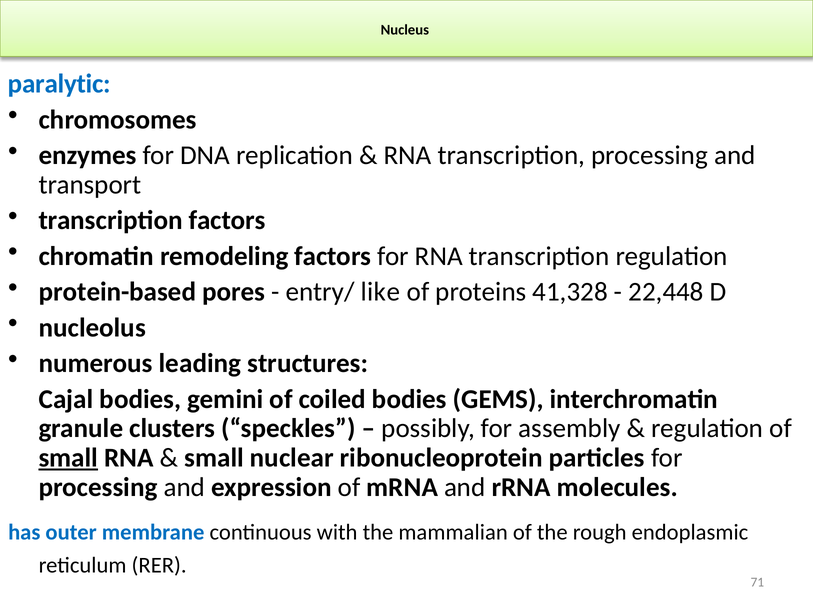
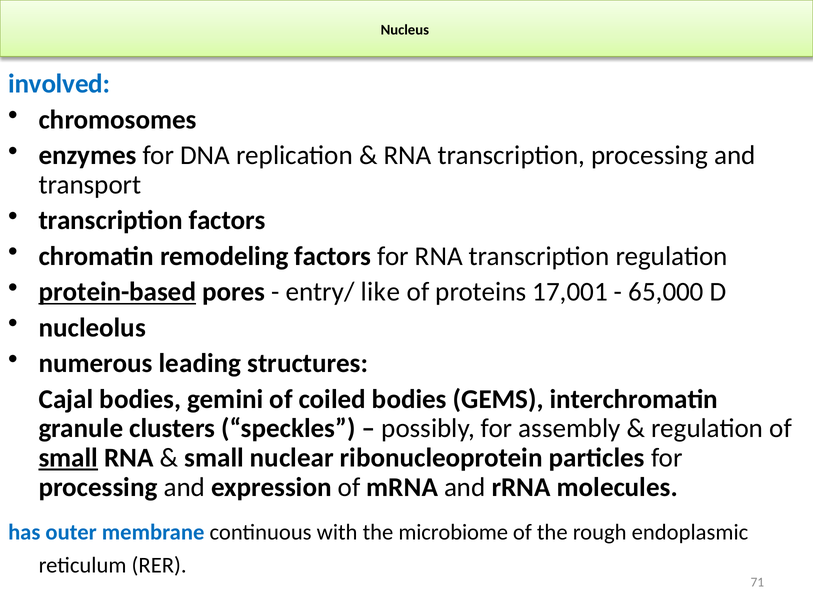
paralytic: paralytic -> involved
protein-based underline: none -> present
41,328: 41,328 -> 17,001
22,448: 22,448 -> 65,000
mammalian: mammalian -> microbiome
